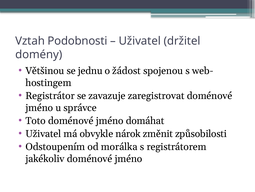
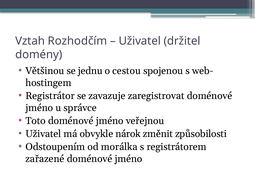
Podobnosti: Podobnosti -> Rozhodčím
žádost: žádost -> cestou
domáhat: domáhat -> veřejnou
jakékoliv: jakékoliv -> zařazené
